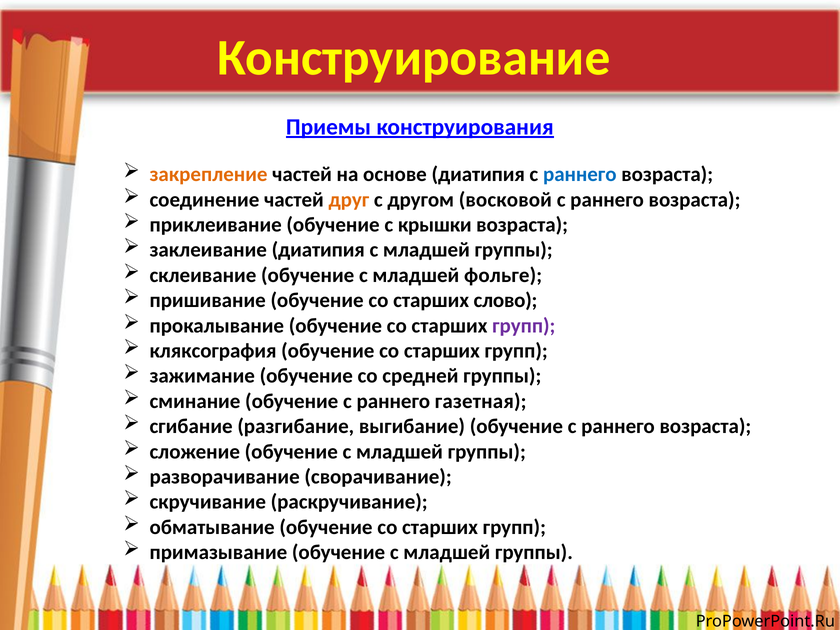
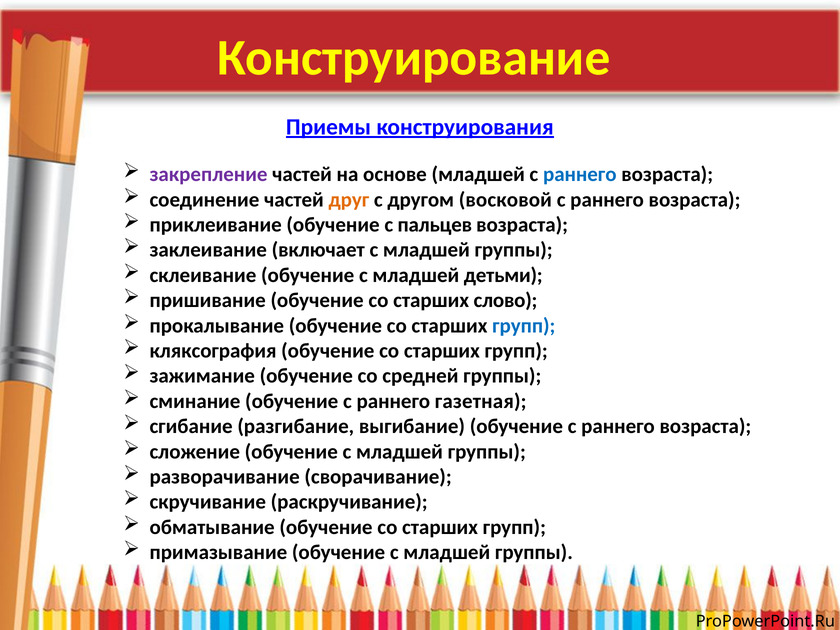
закрепление colour: orange -> purple
основе диатипия: диатипия -> младшей
крышки: крышки -> пальцев
заклеивание диатипия: диатипия -> включает
фольге: фольге -> детьми
групп at (524, 326) colour: purple -> blue
